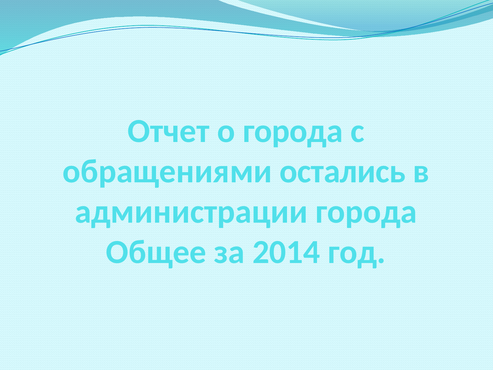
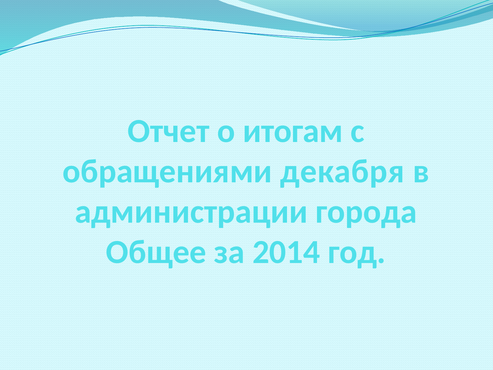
о города: города -> итогам
остались: остались -> декабря
